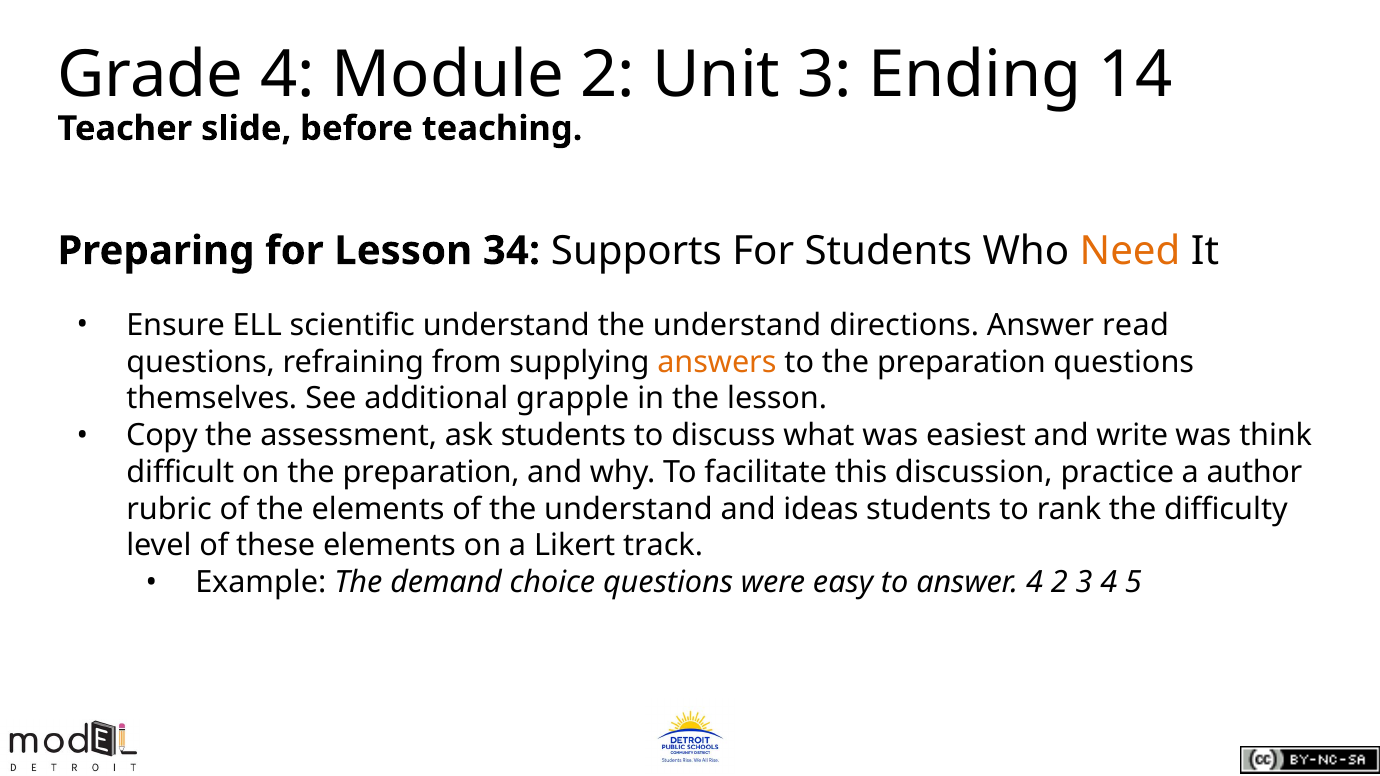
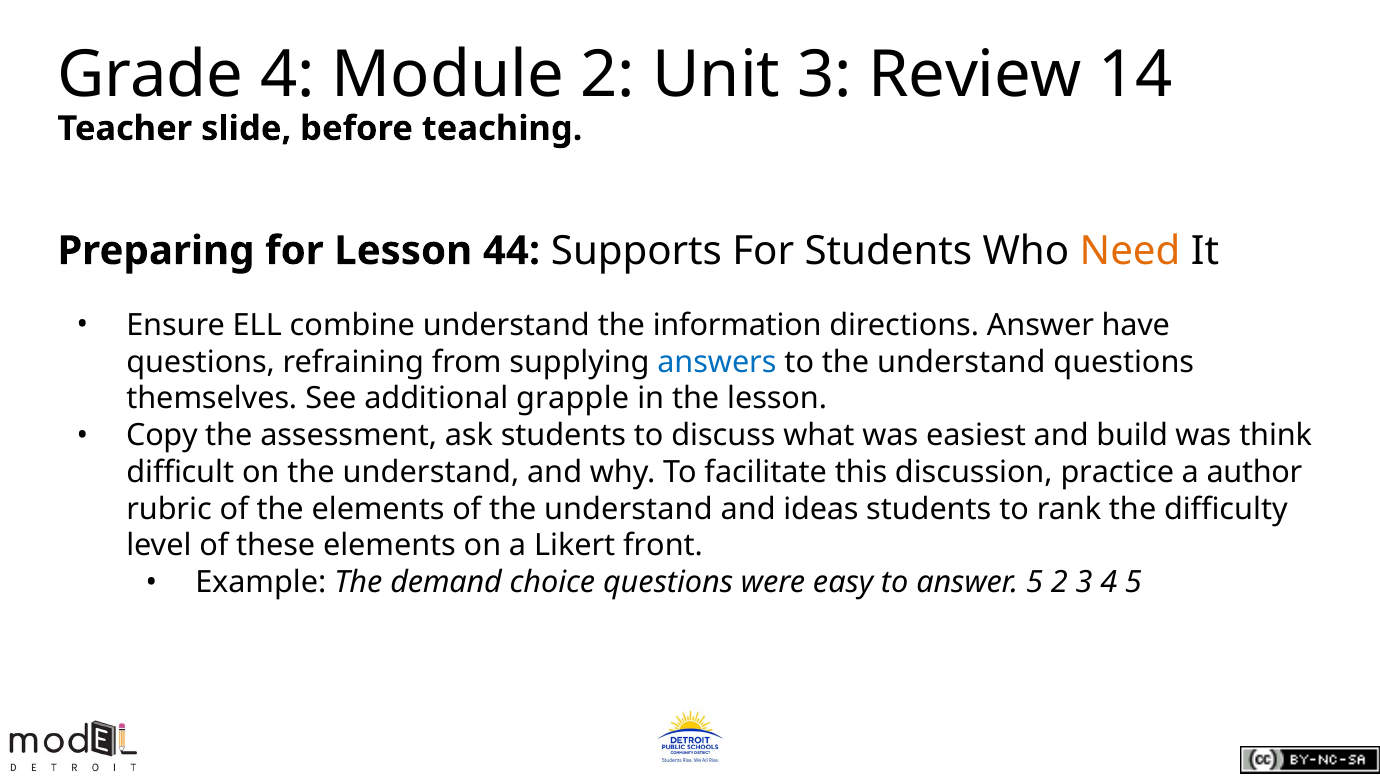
Ending: Ending -> Review
34: 34 -> 44
scientific: scientific -> combine
understand the understand: understand -> information
read: read -> have
answers colour: orange -> blue
to the preparation: preparation -> understand
write: write -> build
on the preparation: preparation -> understand
track: track -> front
answer 4: 4 -> 5
